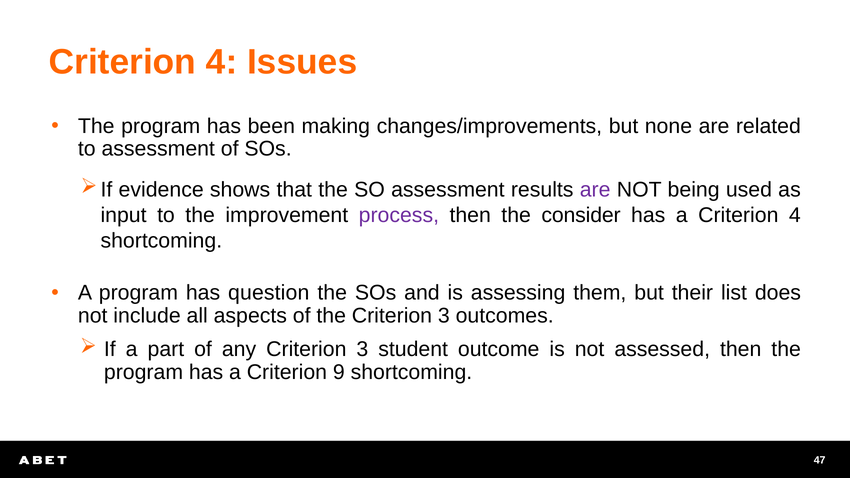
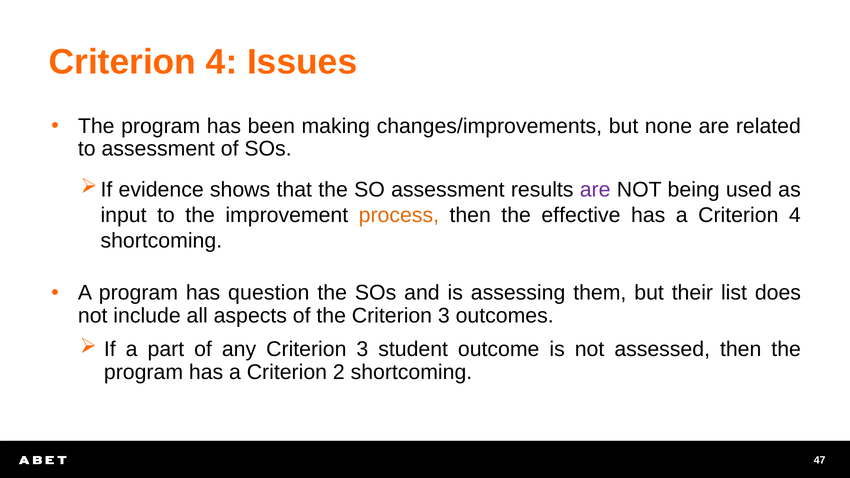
process colour: purple -> orange
consider: consider -> effective
9: 9 -> 2
